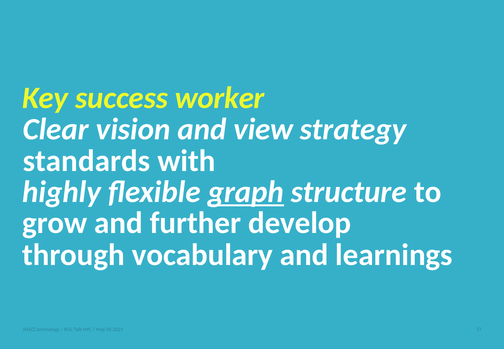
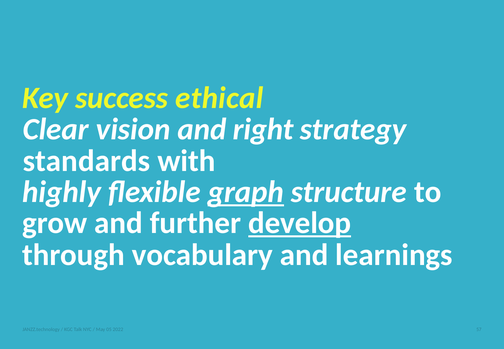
worker: worker -> ethical
view: view -> right
develop underline: none -> present
